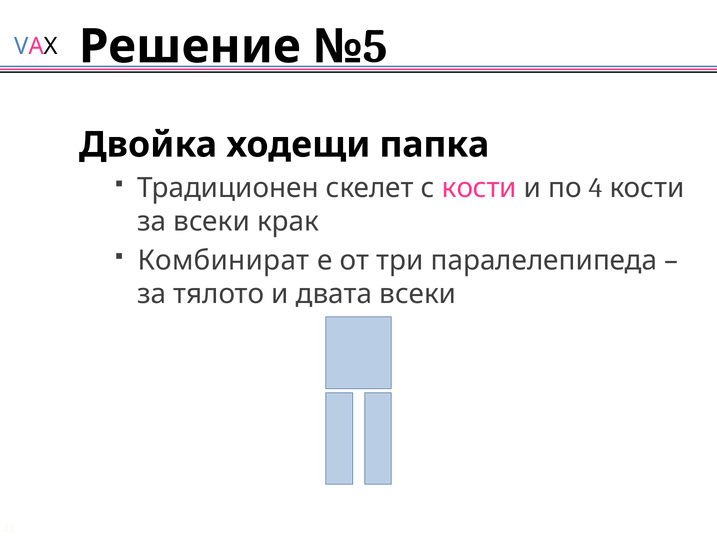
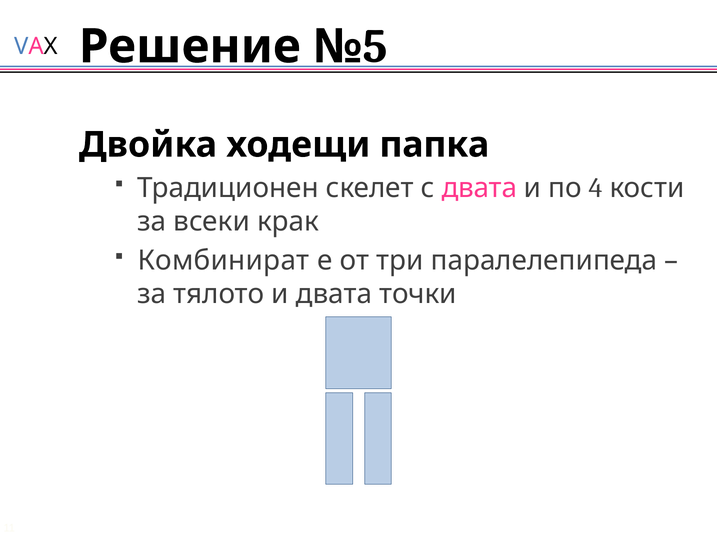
с кости: кости -> двата
двата всеки: всеки -> точки
